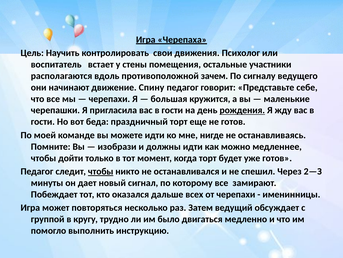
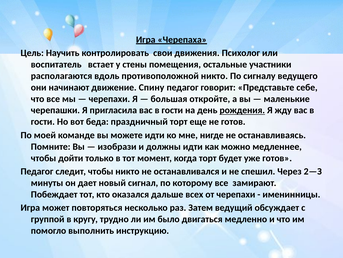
противоположной зачем: зачем -> никто
кружится: кружится -> откройте
чтобы at (101, 171) underline: present -> none
